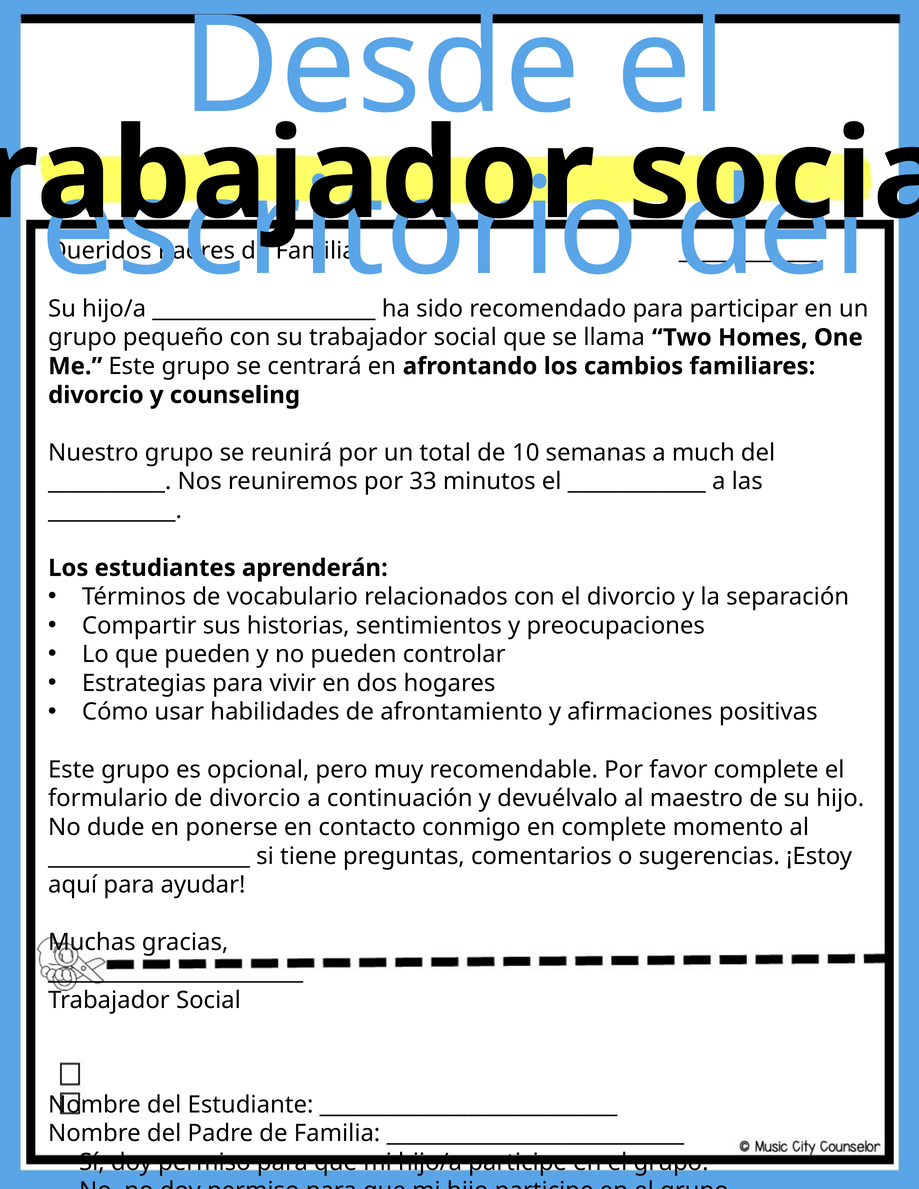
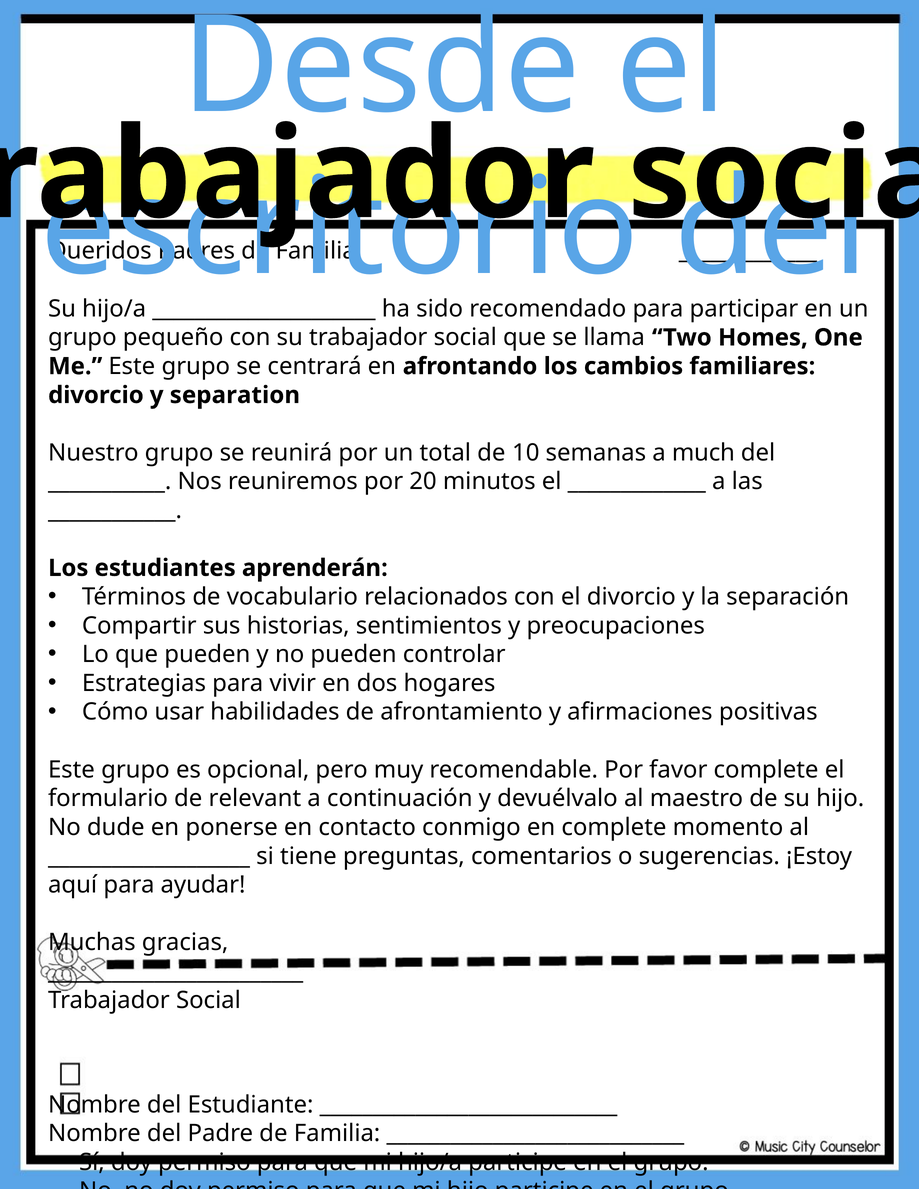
counseling: counseling -> separation
33: 33 -> 20
de divorcio: divorcio -> relevant
